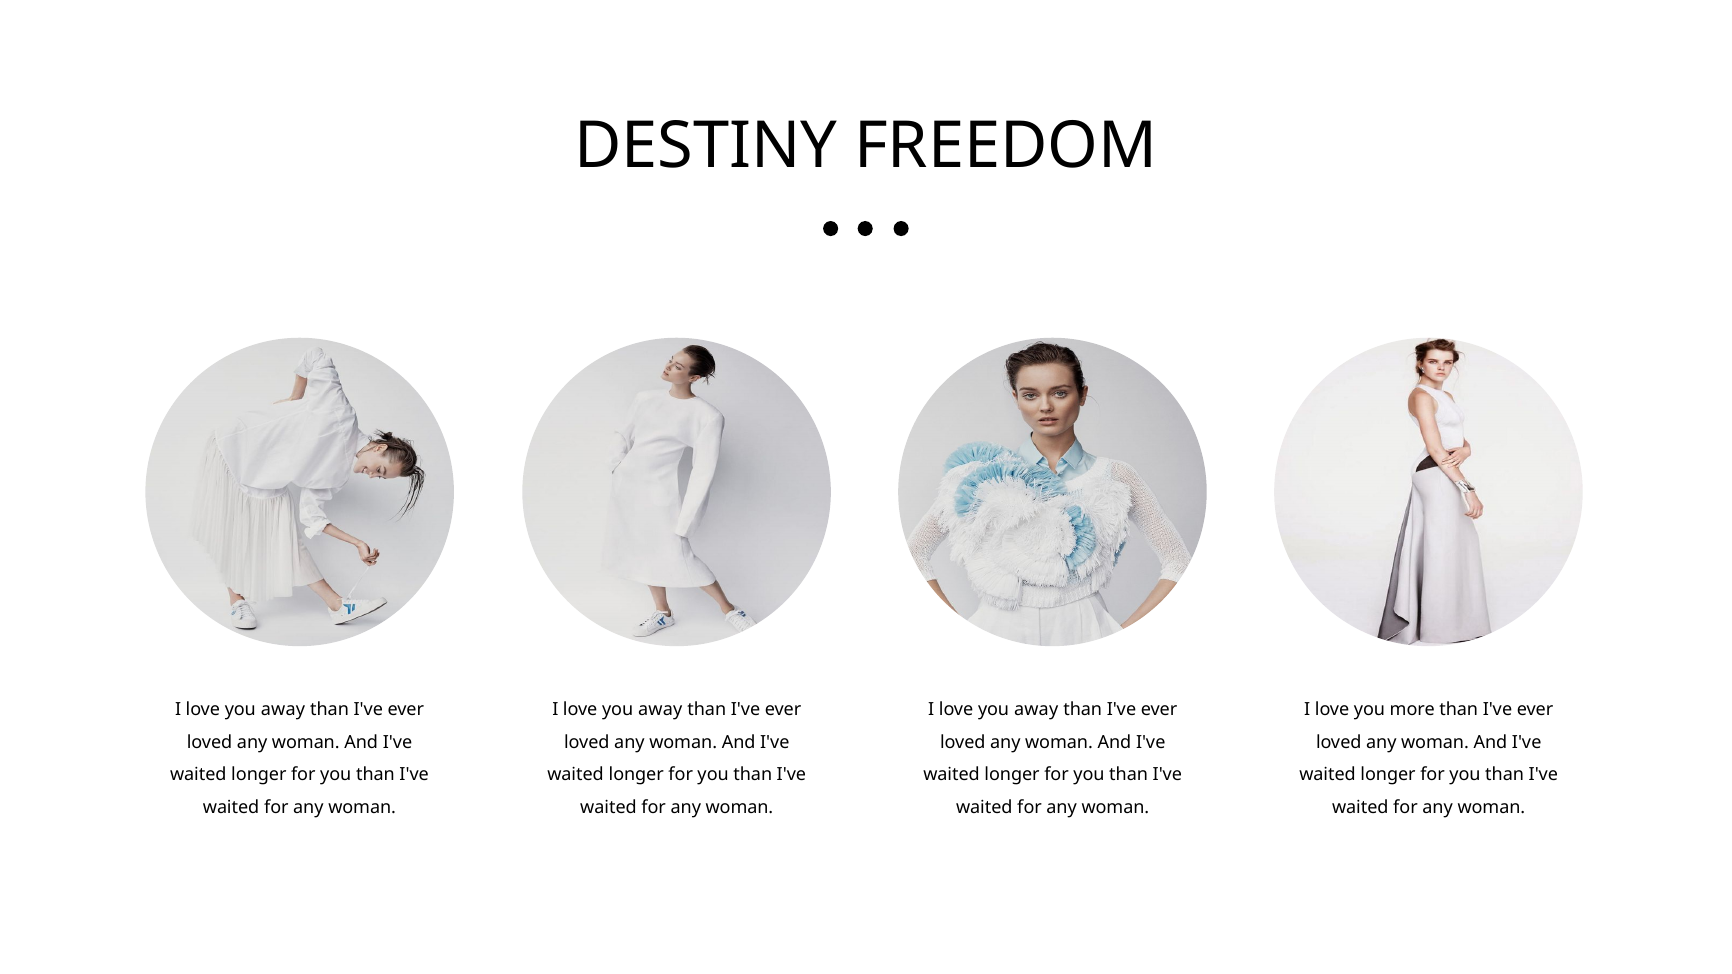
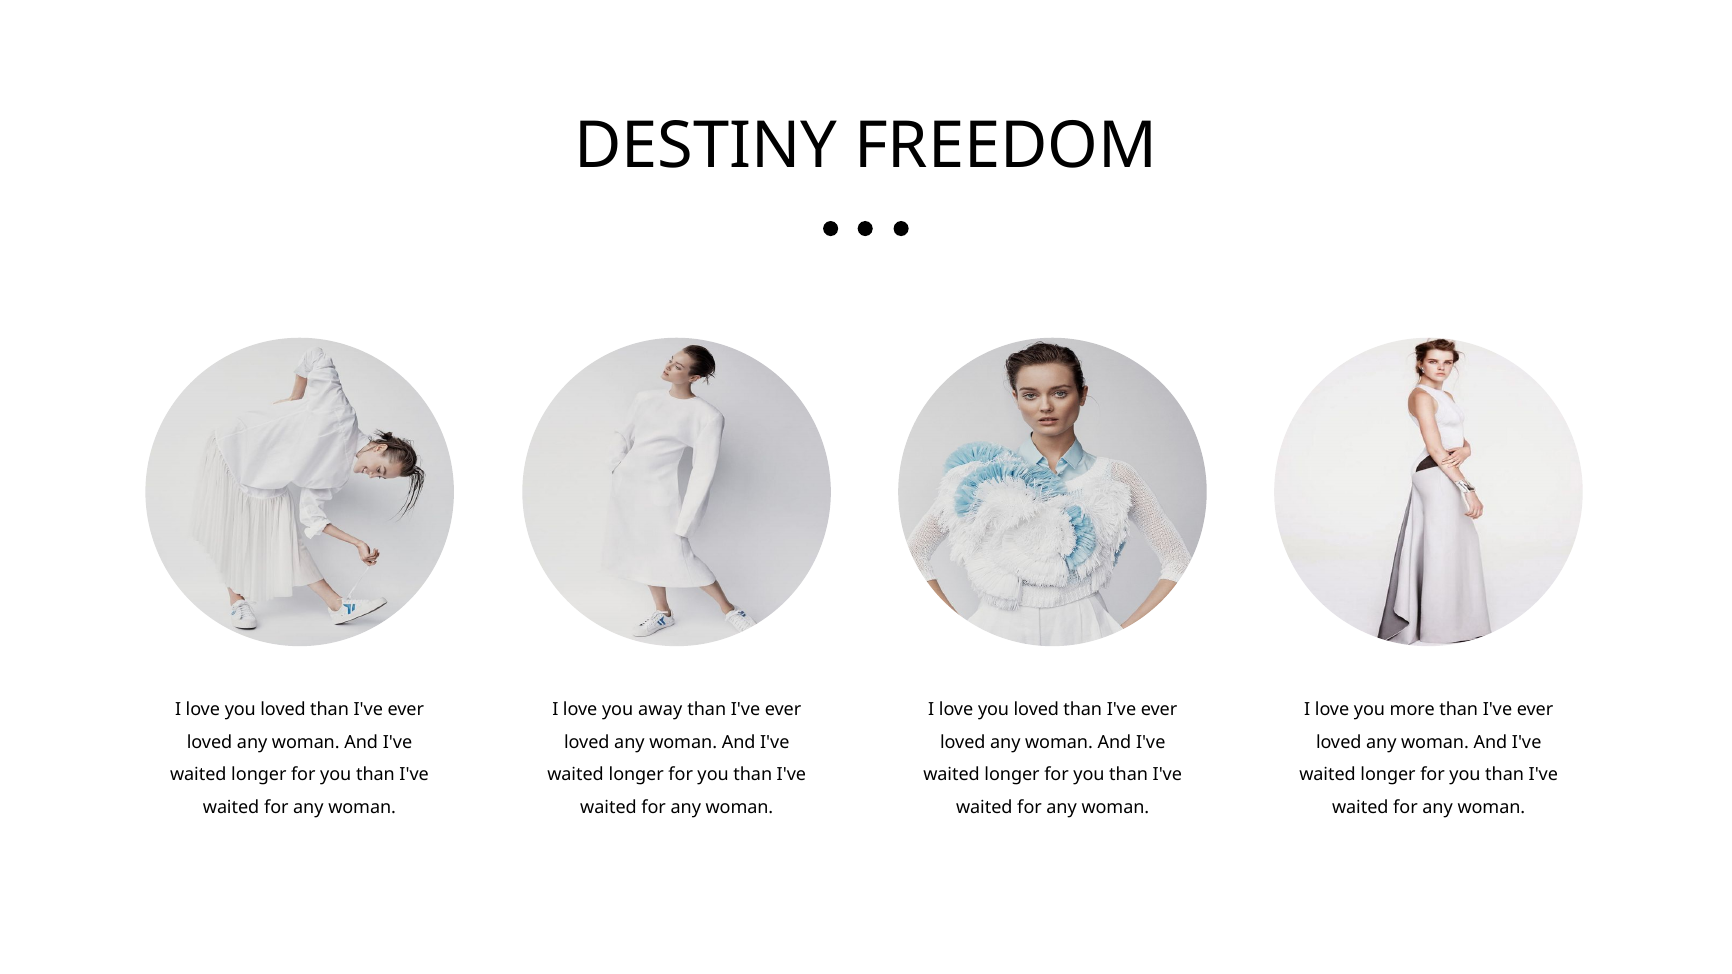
away at (283, 710): away -> loved
away at (1036, 710): away -> loved
